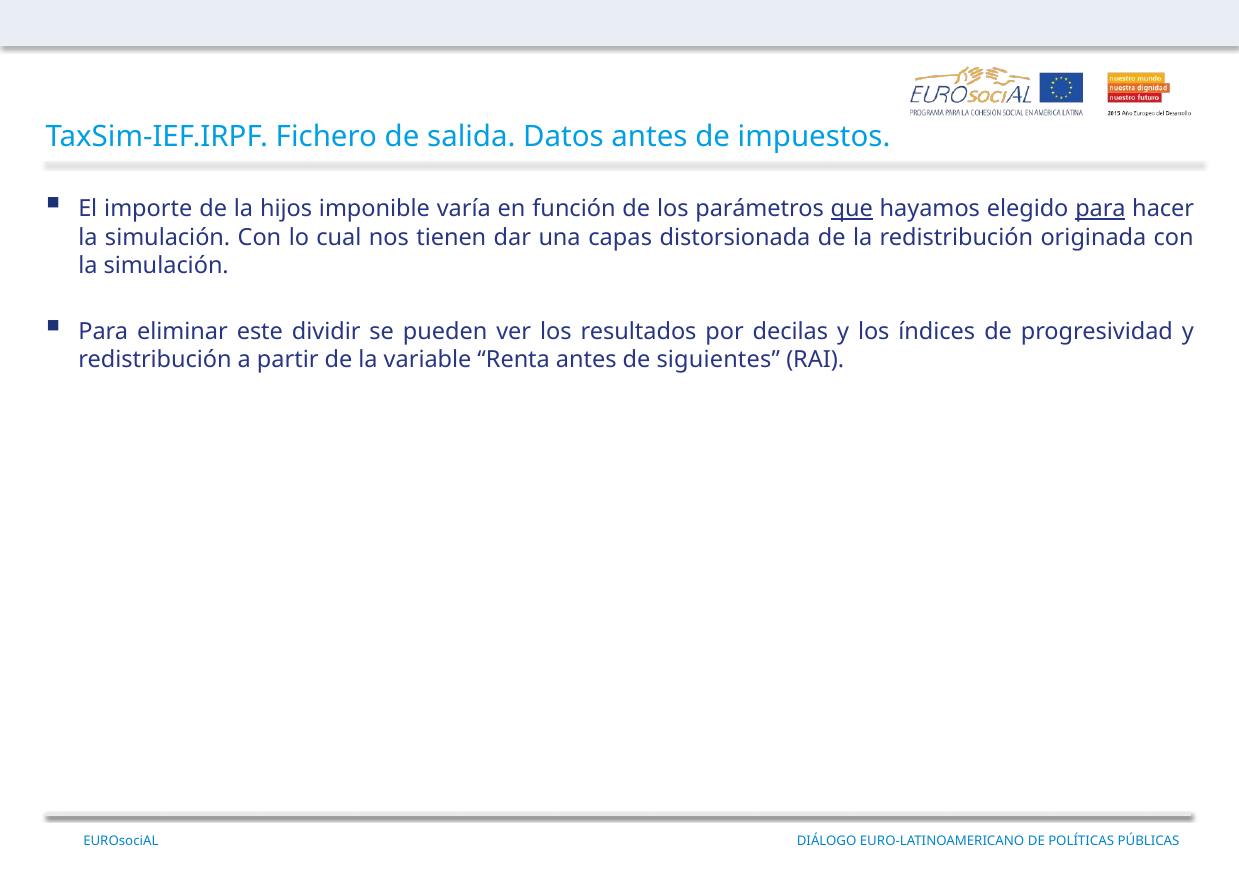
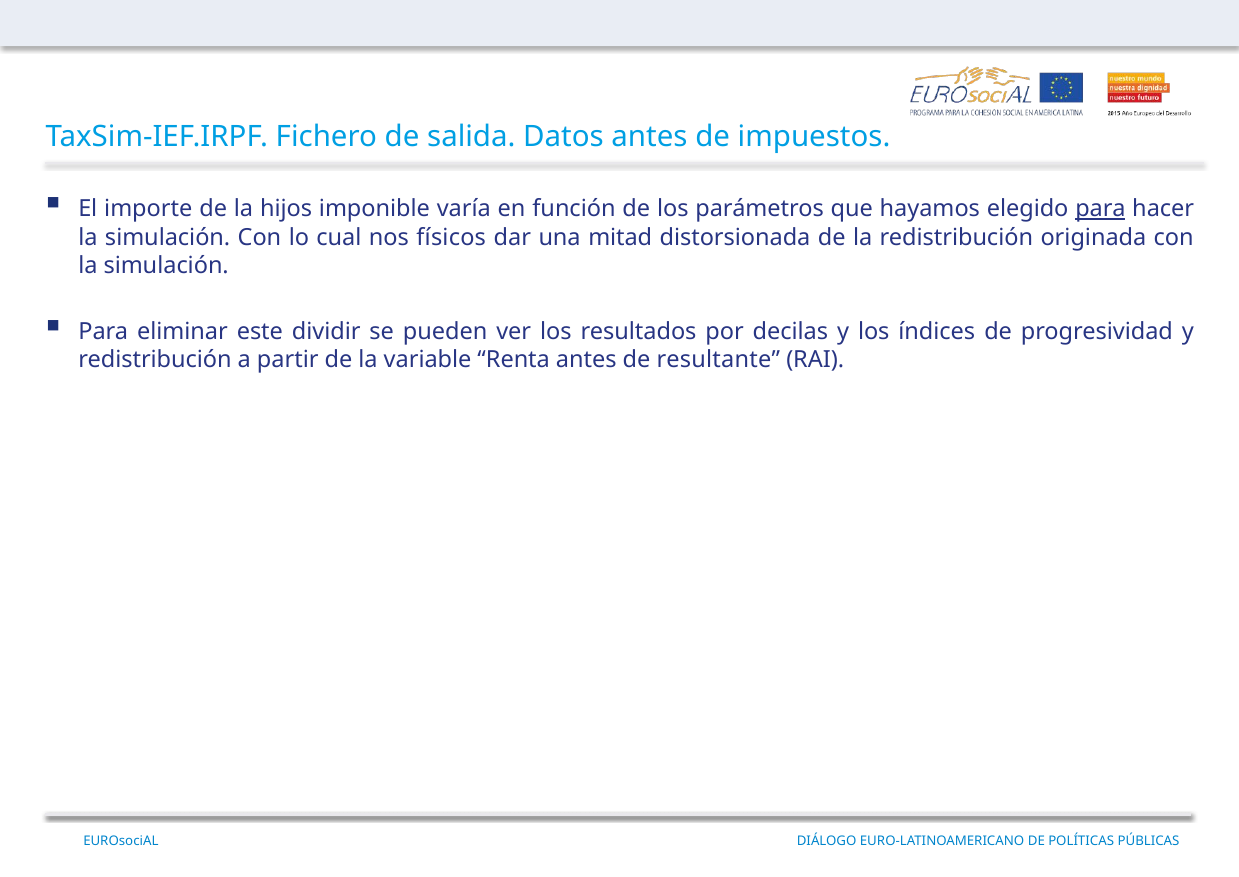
que underline: present -> none
tienen: tienen -> físicos
capas: capas -> mitad
siguientes: siguientes -> resultante
